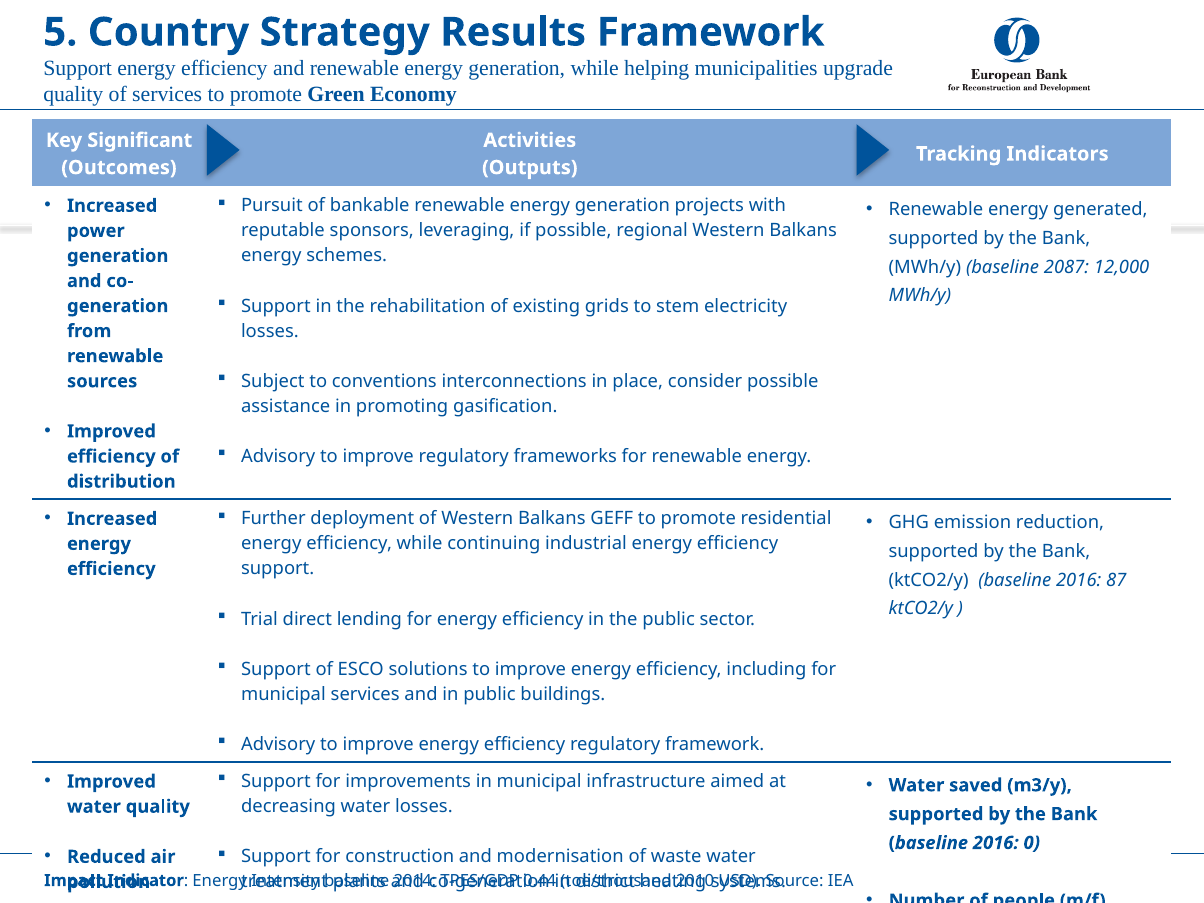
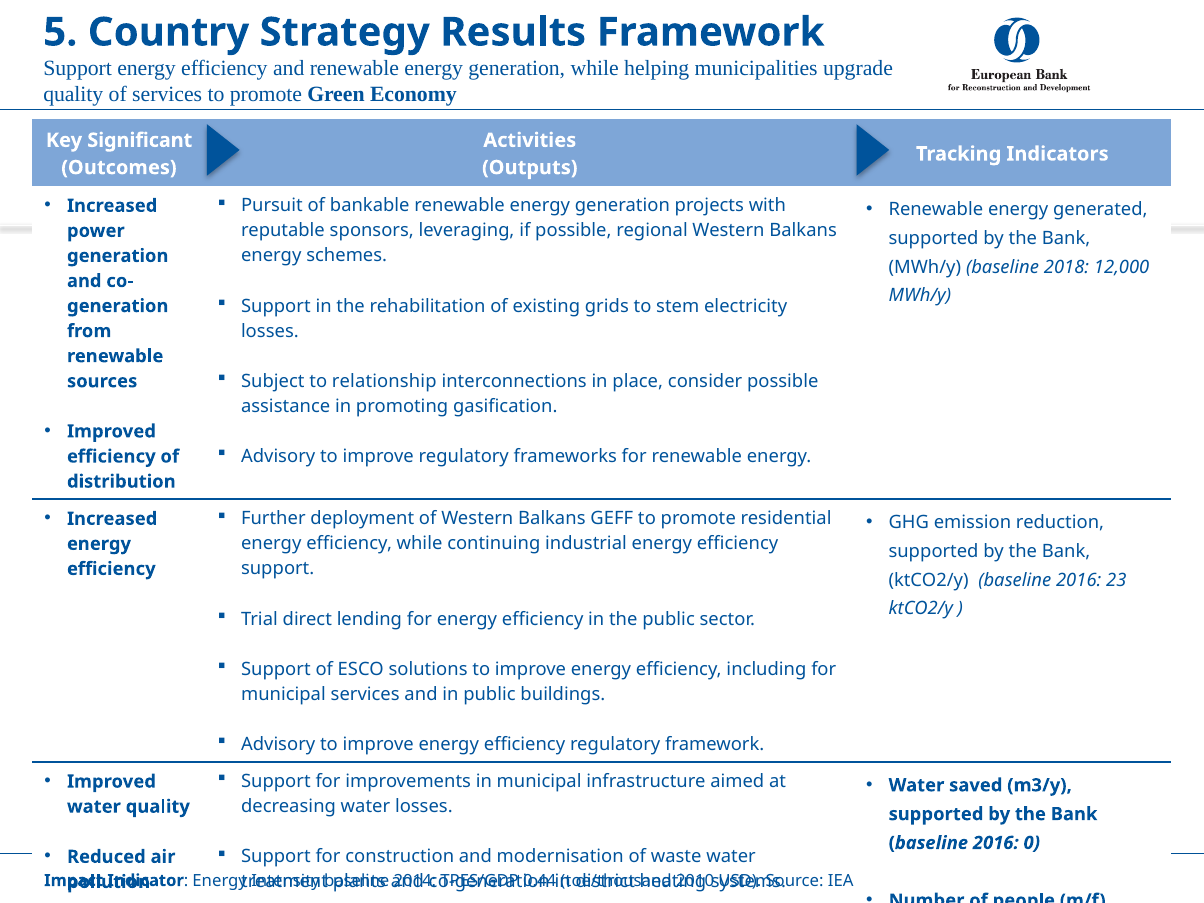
2087: 2087 -> 2018
conventions: conventions -> relationship
87: 87 -> 23
